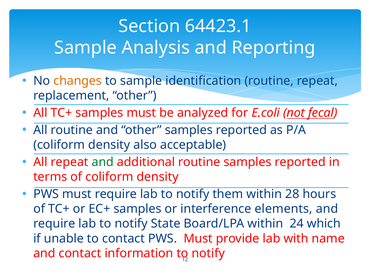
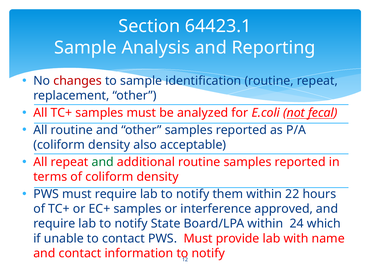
changes colour: orange -> red
28: 28 -> 22
elements: elements -> approved
